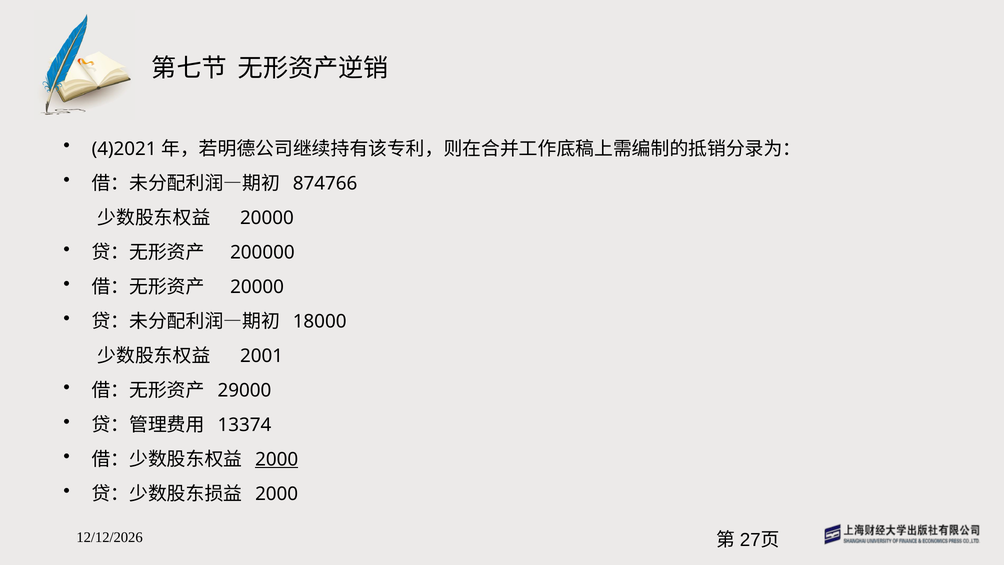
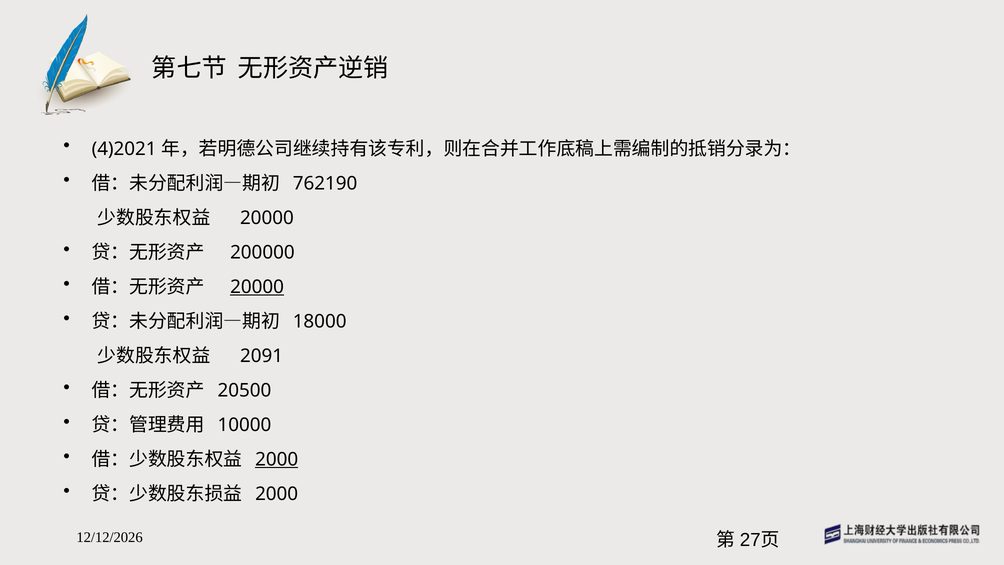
874766: 874766 -> 762190
20000 at (257, 287) underline: none -> present
2001: 2001 -> 2091
29000: 29000 -> 20500
13374: 13374 -> 10000
